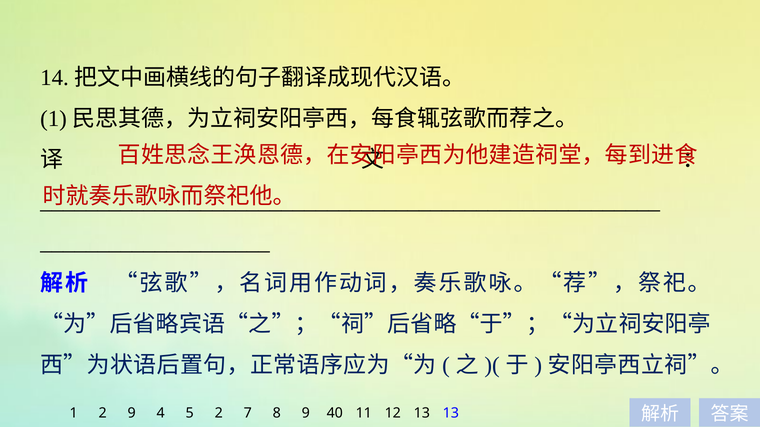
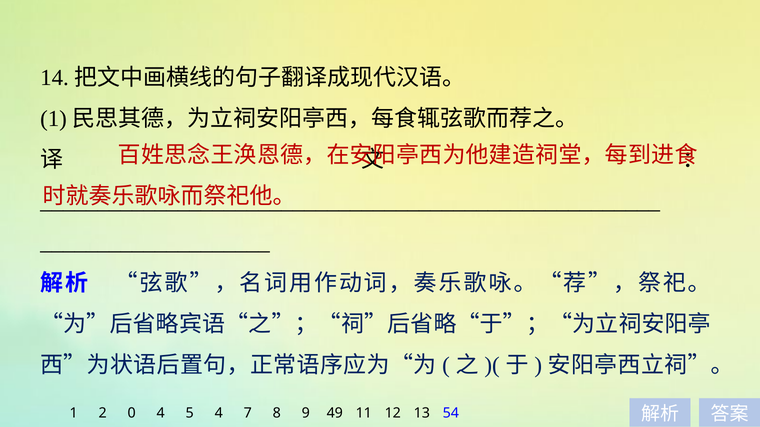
2 9: 9 -> 0
5 2: 2 -> 4
40: 40 -> 49
13 13: 13 -> 54
